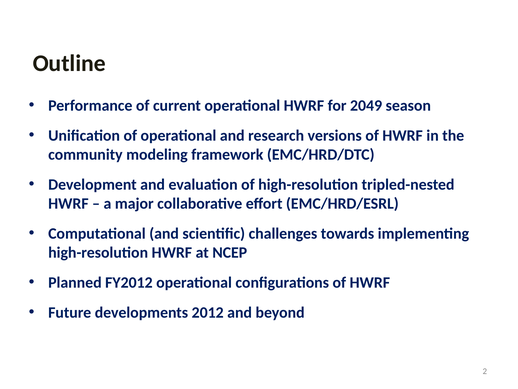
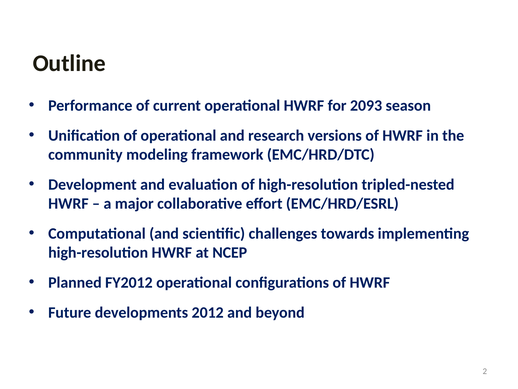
2049: 2049 -> 2093
